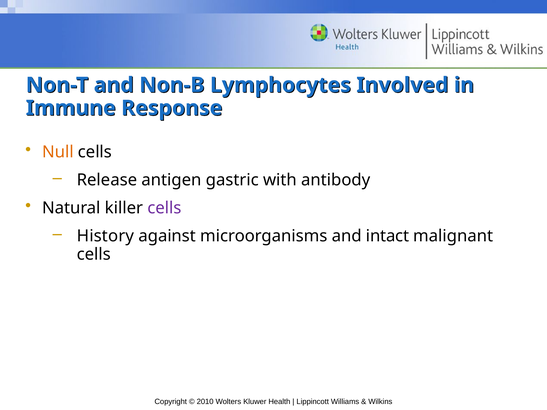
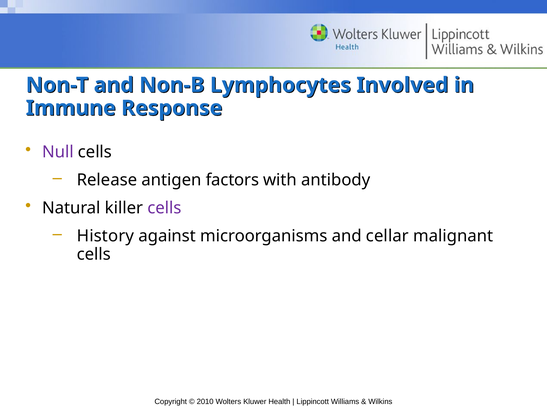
Null colour: orange -> purple
gastric: gastric -> factors
intact: intact -> cellar
